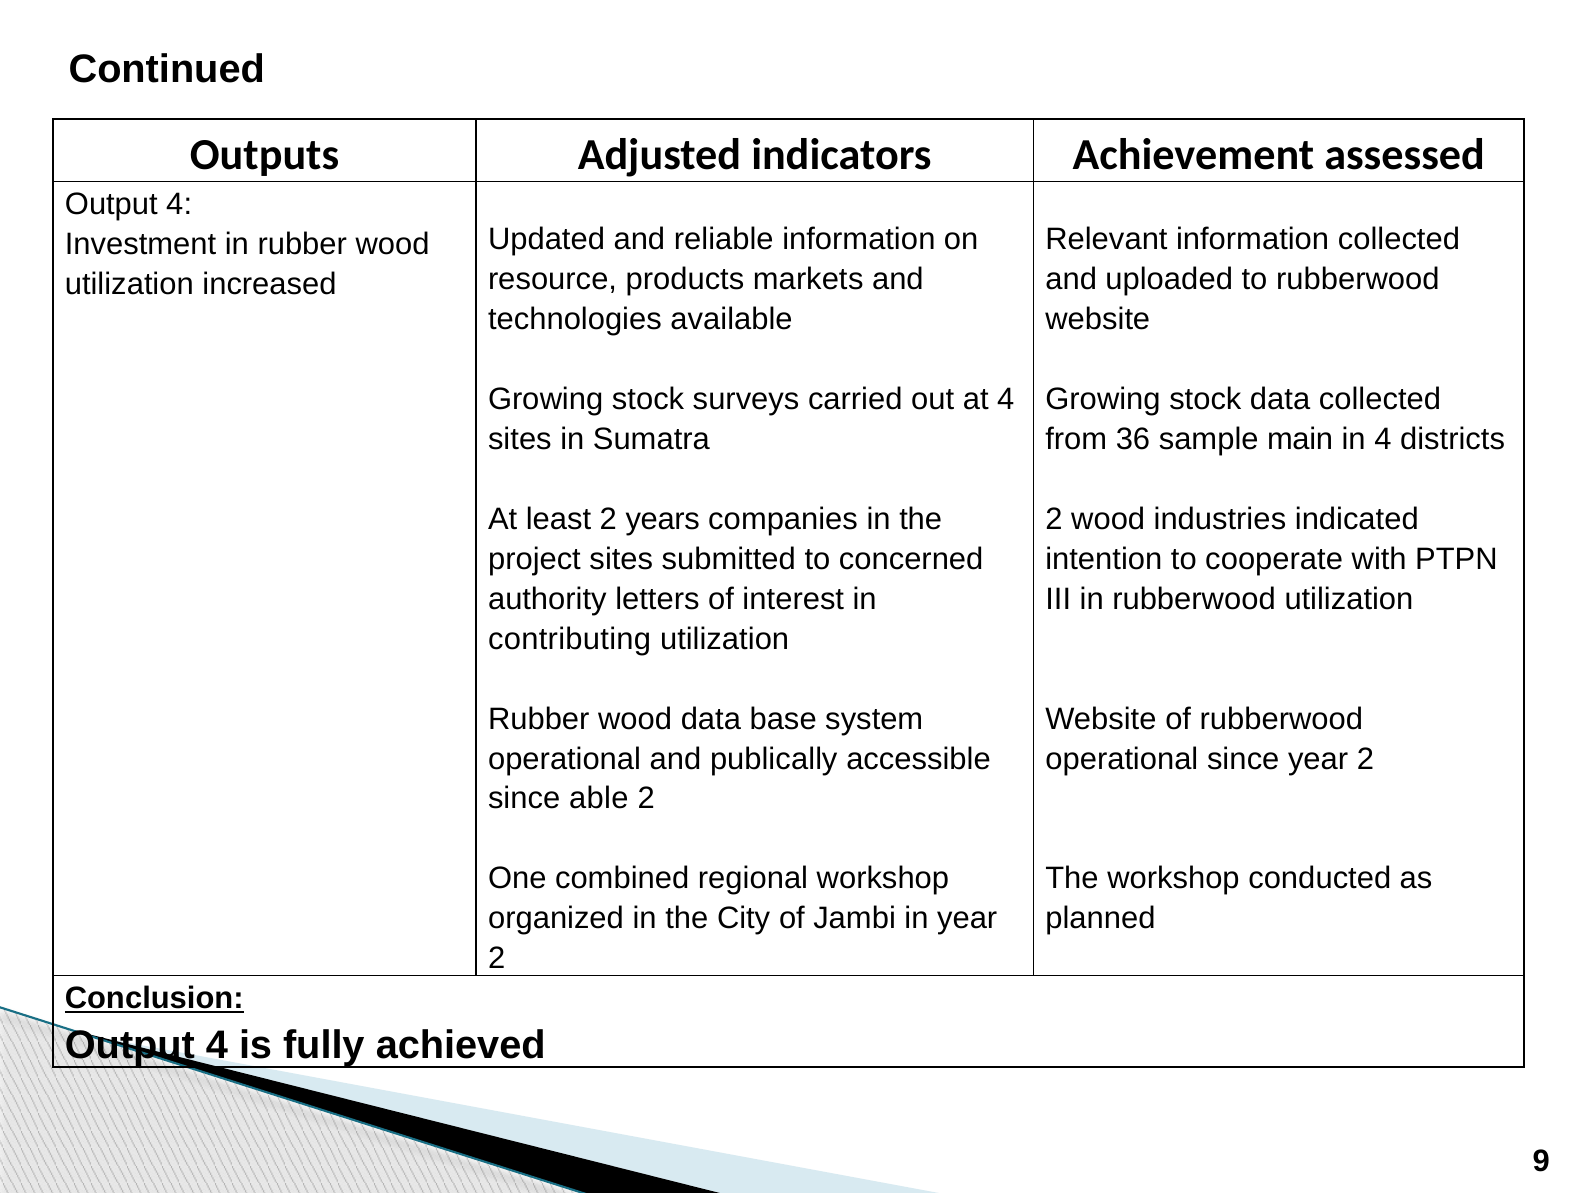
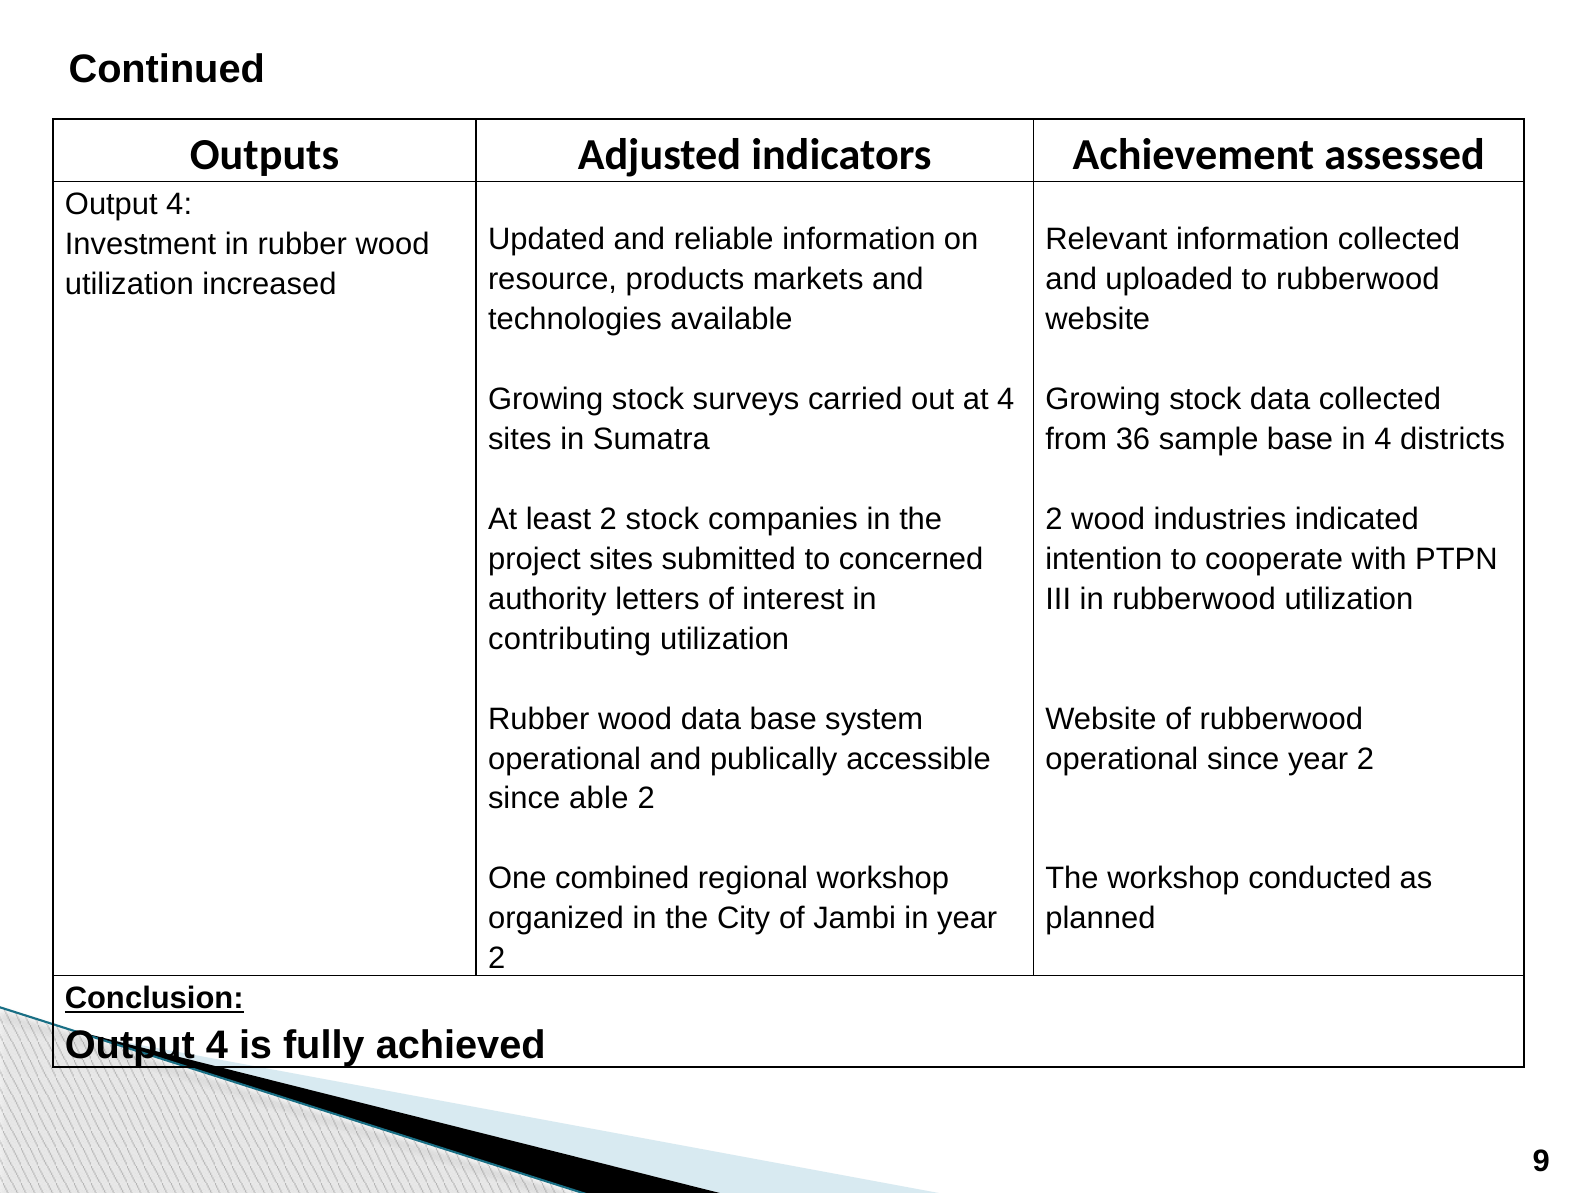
sample main: main -> base
2 years: years -> stock
